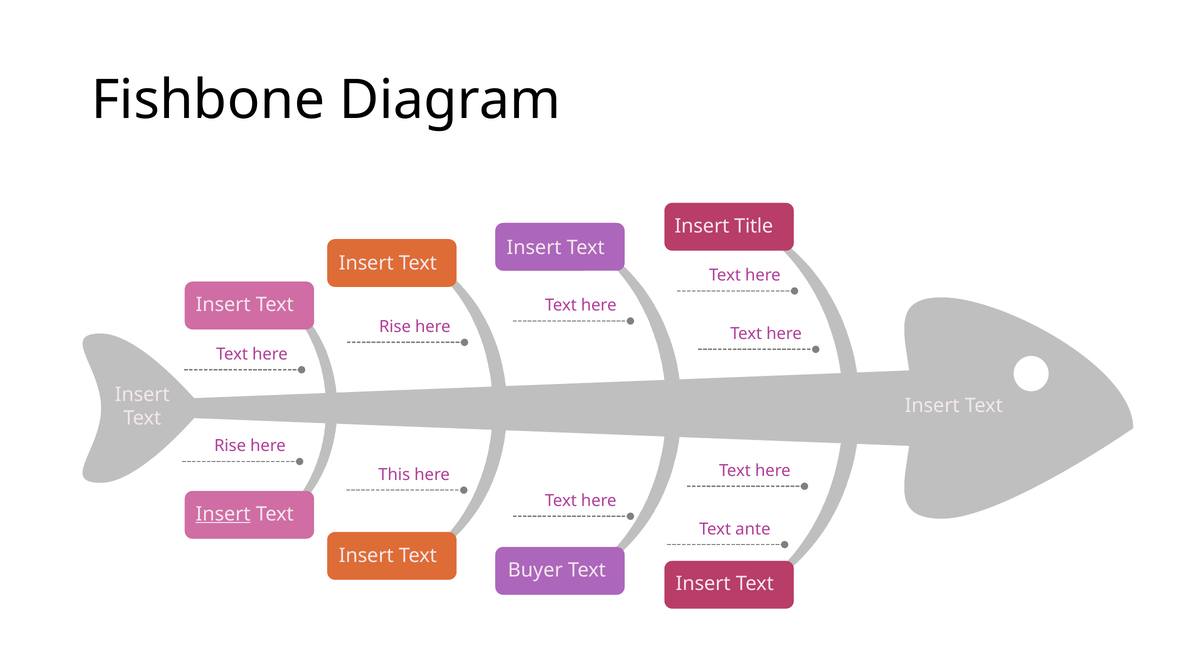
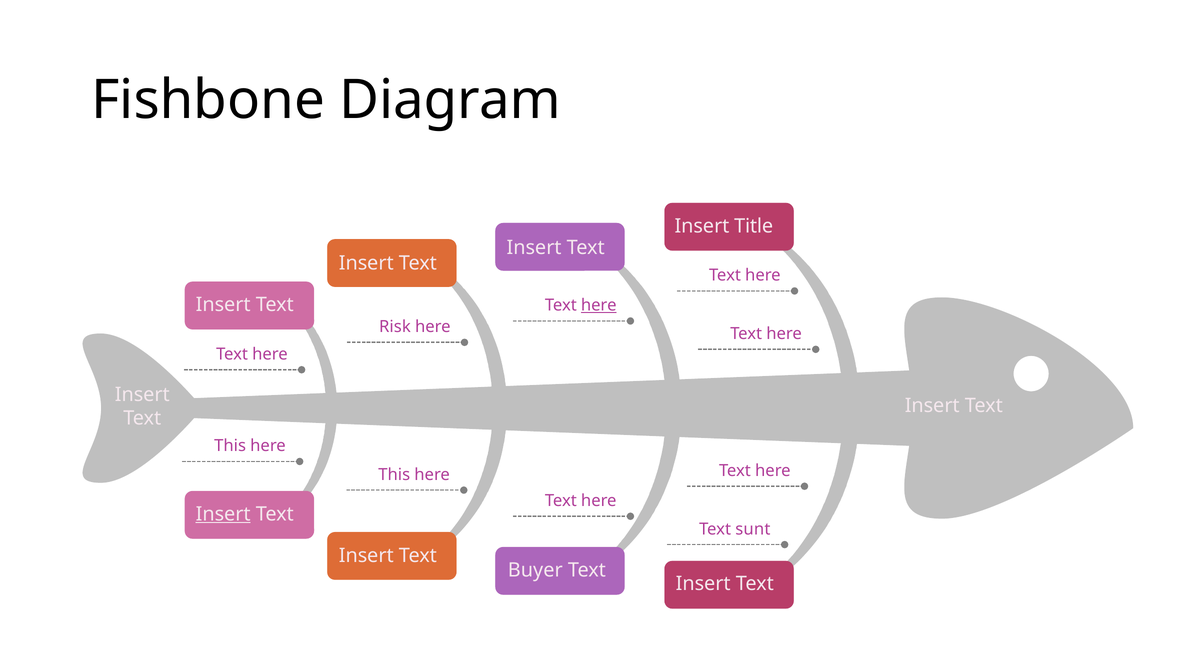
here at (599, 305) underline: none -> present
Rise at (395, 327): Rise -> Risk
Rise at (230, 446): Rise -> This
ante: ante -> sunt
